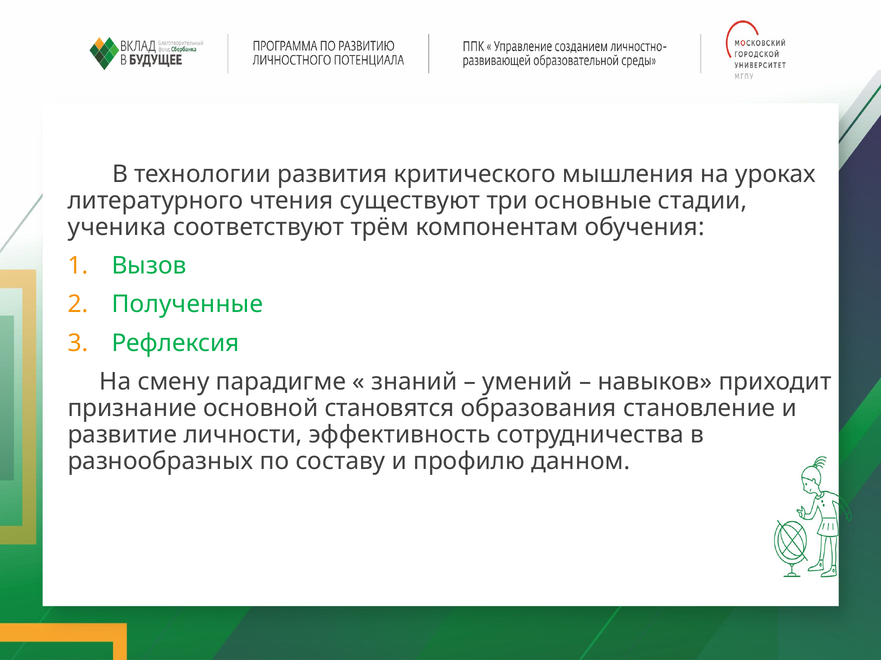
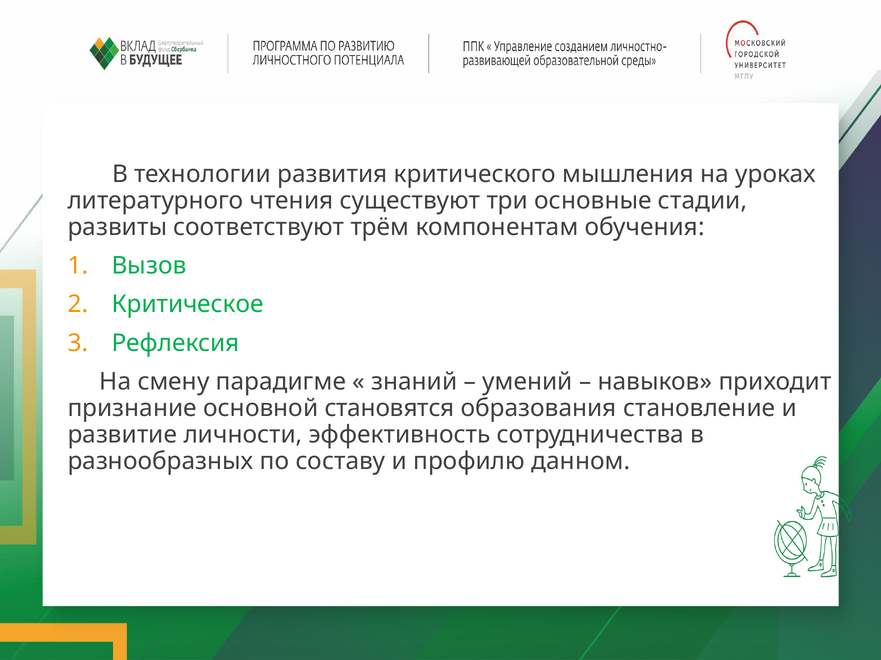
ученика: ученика -> развиты
Полученные: Полученные -> Критическое
